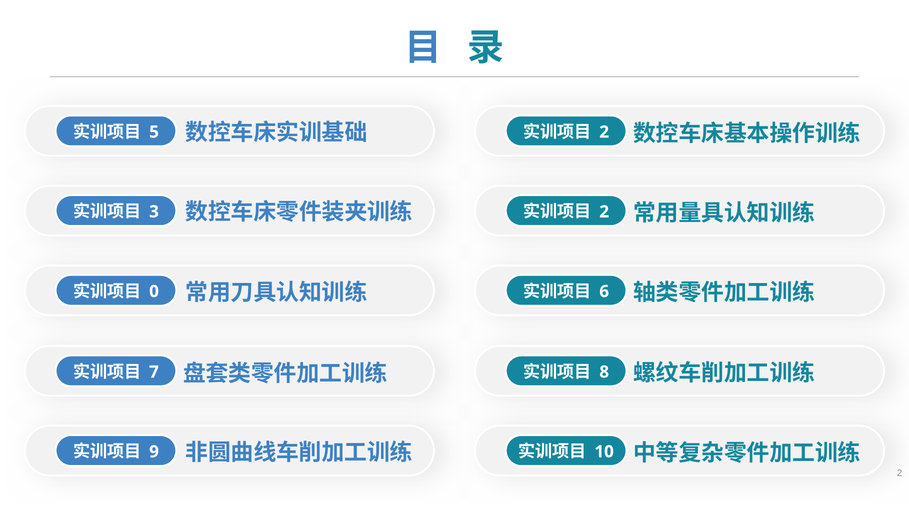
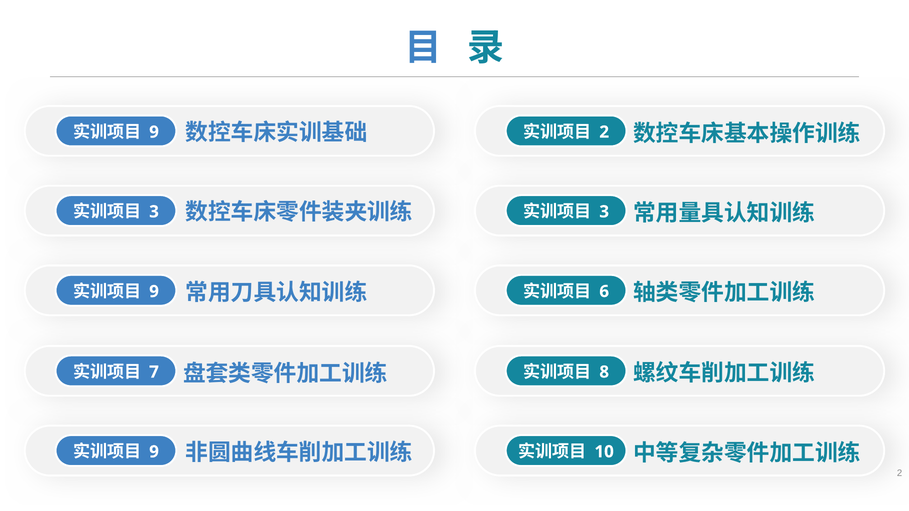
5 at (154, 132): 5 -> 9
2 at (604, 212): 2 -> 3
0 at (154, 292): 0 -> 9
